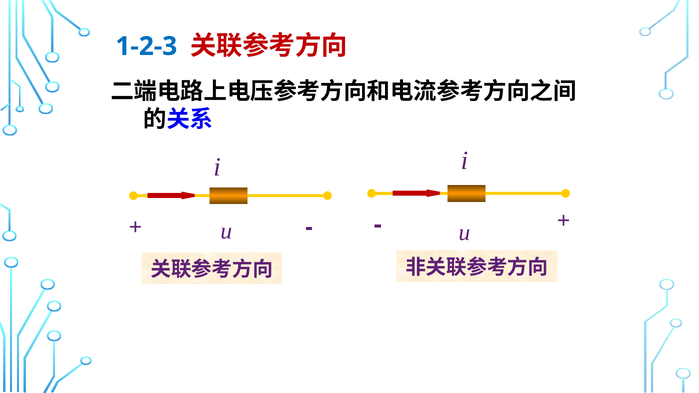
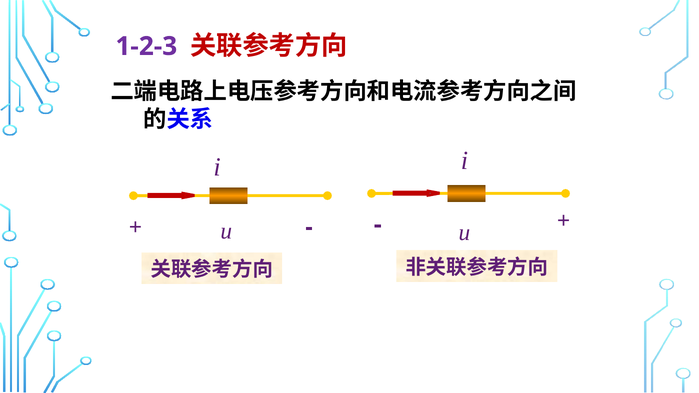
1-2-3 colour: blue -> purple
